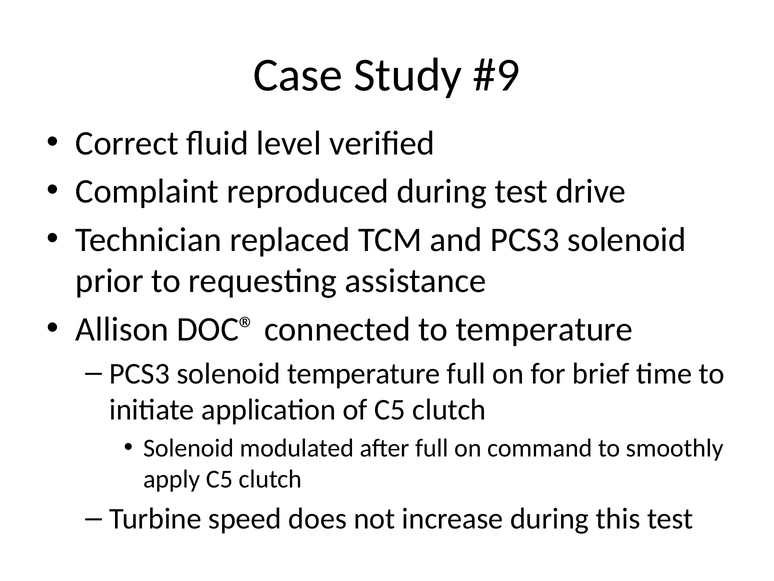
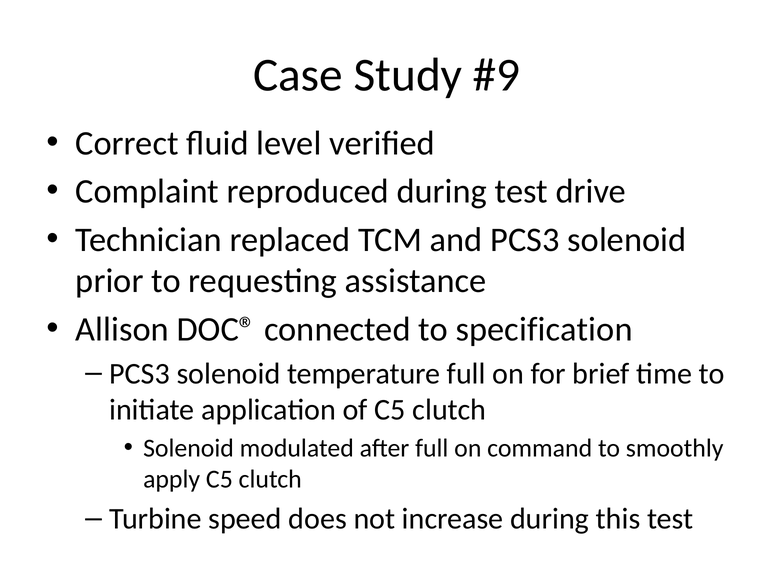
to temperature: temperature -> specification
